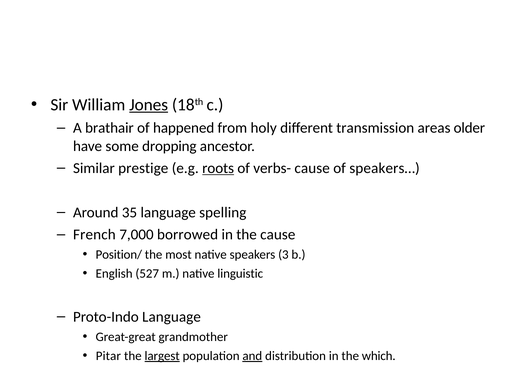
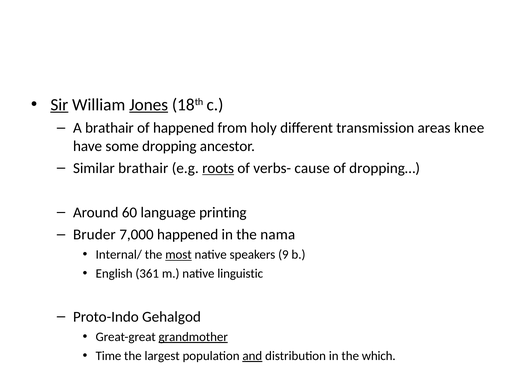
Sir underline: none -> present
older: older -> knee
Similar prestige: prestige -> brathair
speakers…: speakers… -> dropping…
35: 35 -> 60
spelling: spelling -> printing
French: French -> Bruder
7,000 borrowed: borrowed -> happened
the cause: cause -> nama
Position/: Position/ -> Internal/
most underline: none -> present
3: 3 -> 9
527: 527 -> 361
Proto-Indo Language: Language -> Gehalgod
grandmother underline: none -> present
Pitar: Pitar -> Time
largest underline: present -> none
